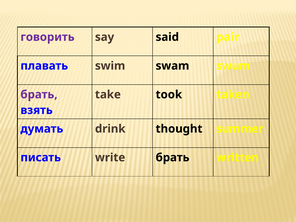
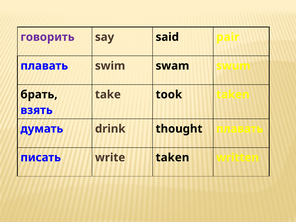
брать at (39, 95) colour: purple -> black
thought summer: summer -> плавать
write брать: брать -> taken
